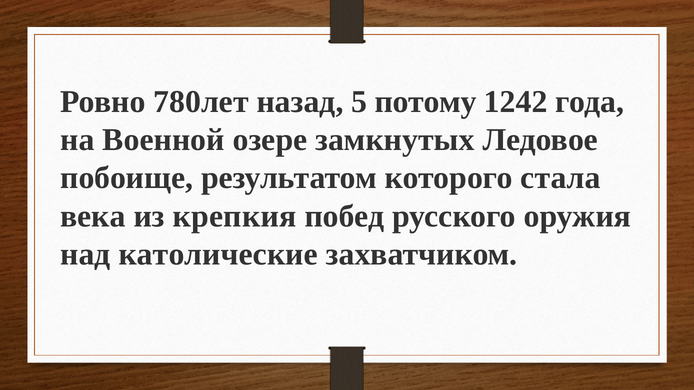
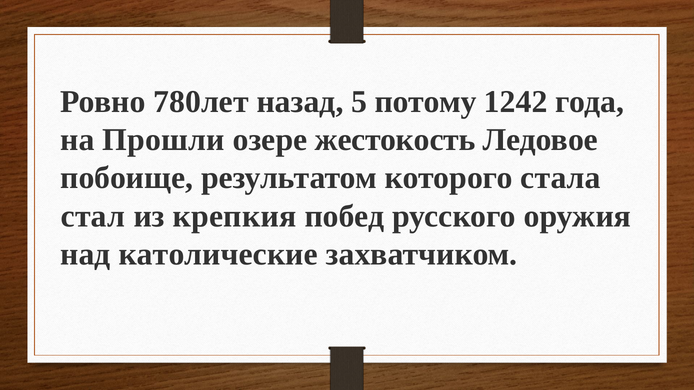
Военной: Военной -> Прошли
замкнутых: замкнутых -> жестокость
века: века -> стал
